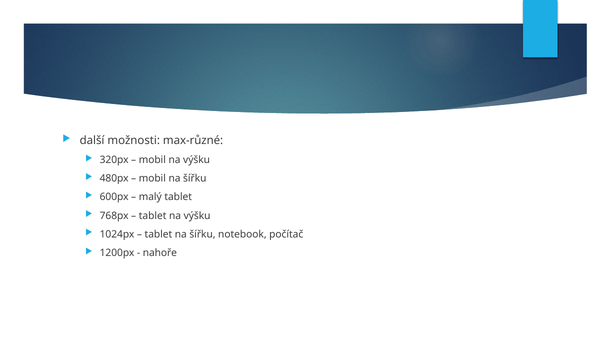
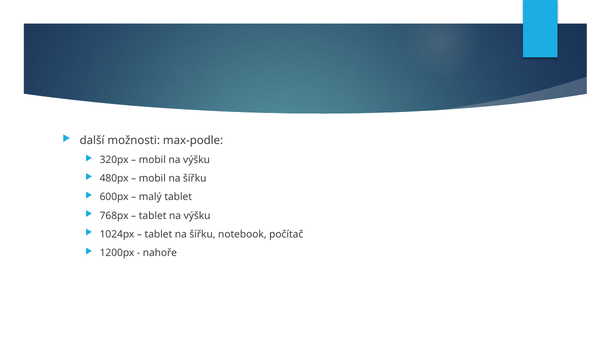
max-různé: max-různé -> max-podle
